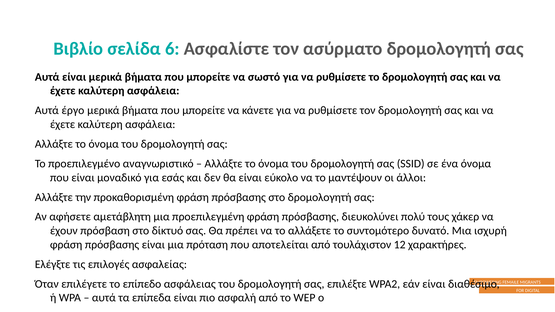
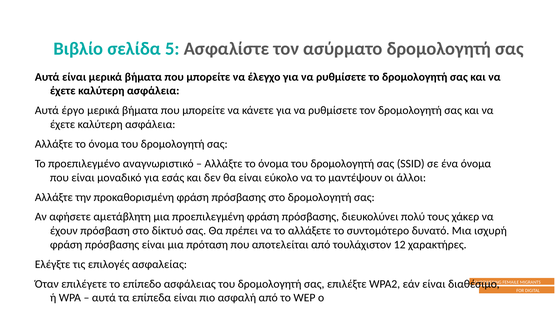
6: 6 -> 5
σωστό: σωστό -> έλεγχο
